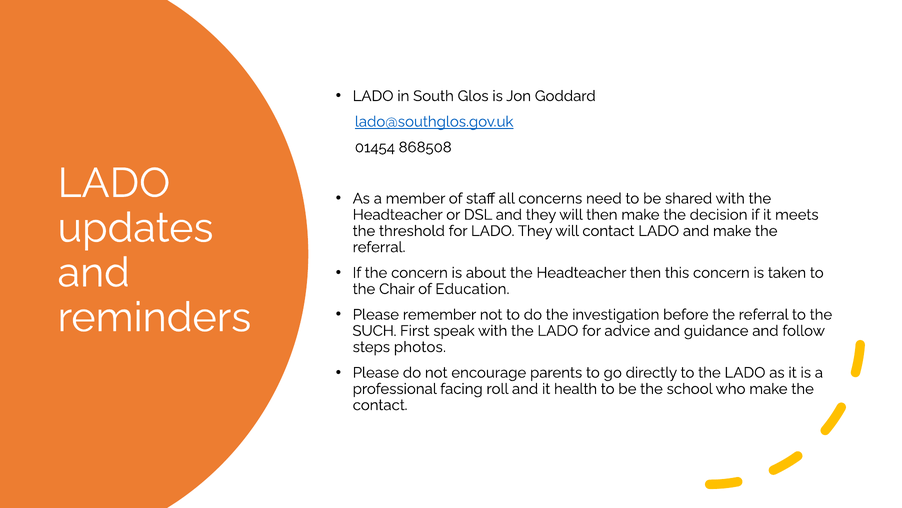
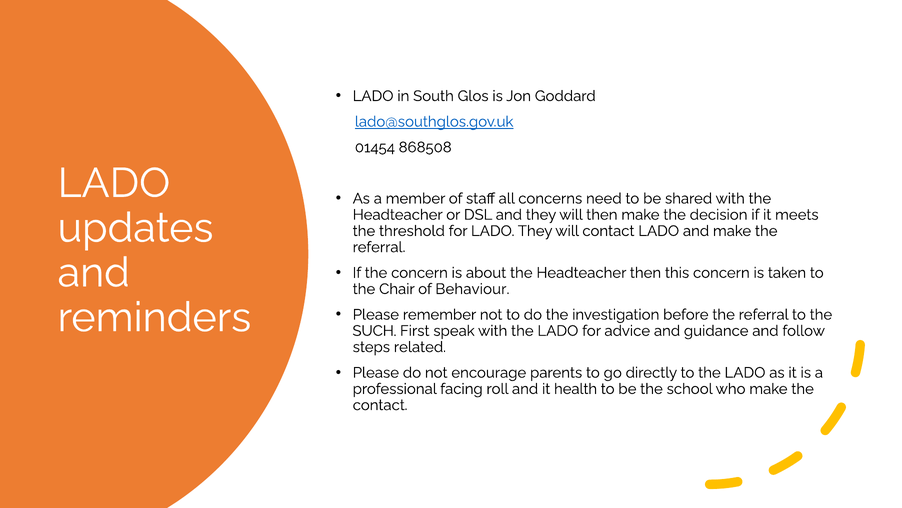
Education: Education -> Behaviour
photos: photos -> related
